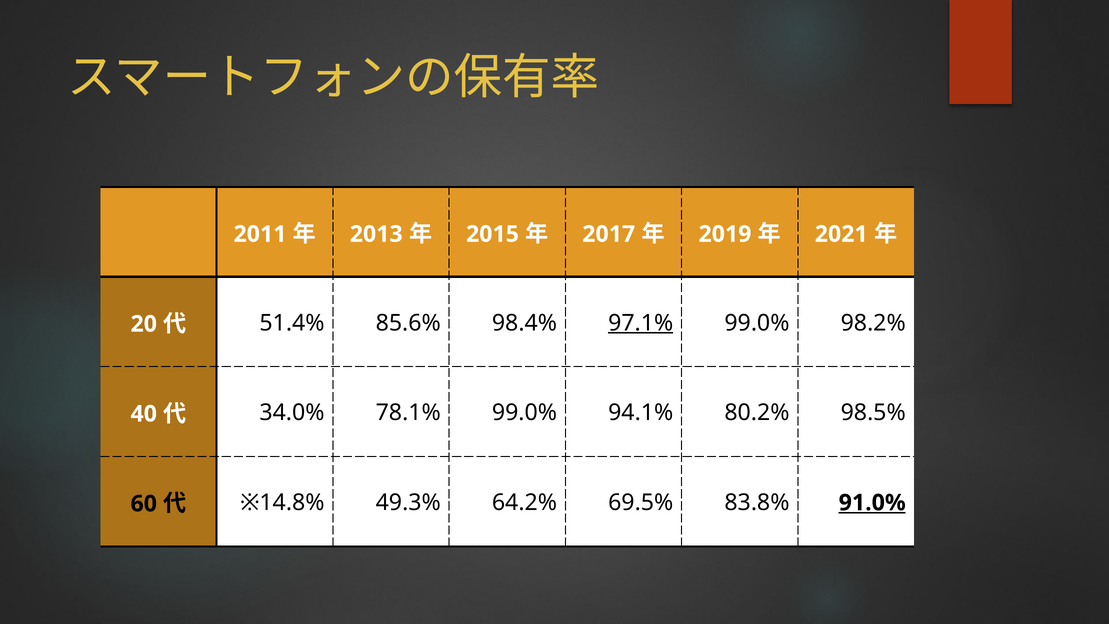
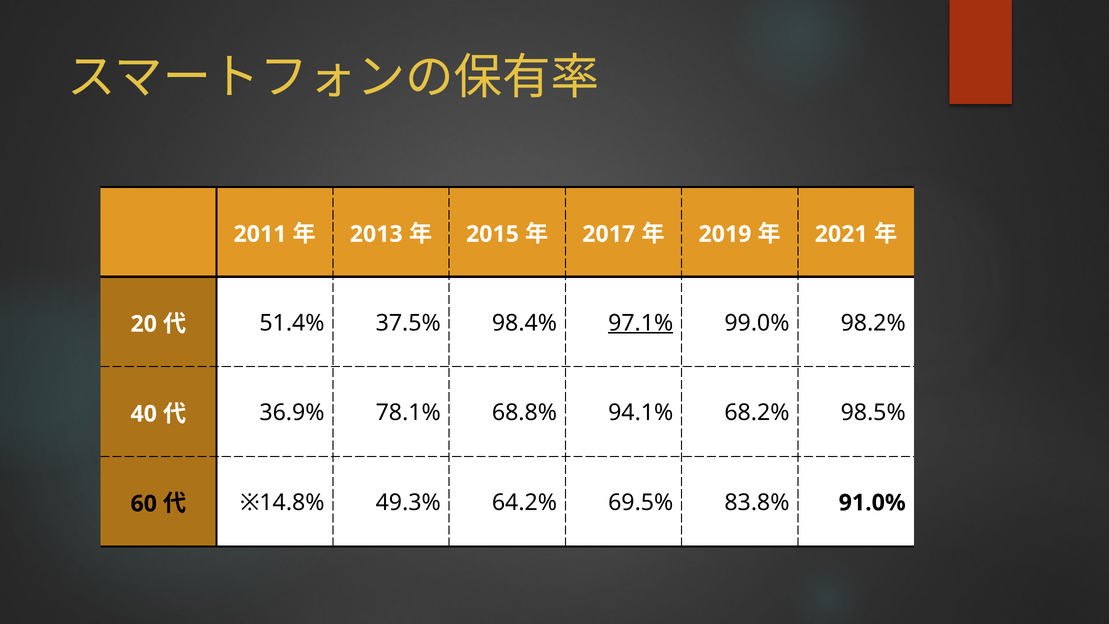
85.6%: 85.6% -> 37.5%
34.0%: 34.0% -> 36.9%
78.1% 99.0%: 99.0% -> 68.8%
80.2%: 80.2% -> 68.2%
91.0% underline: present -> none
